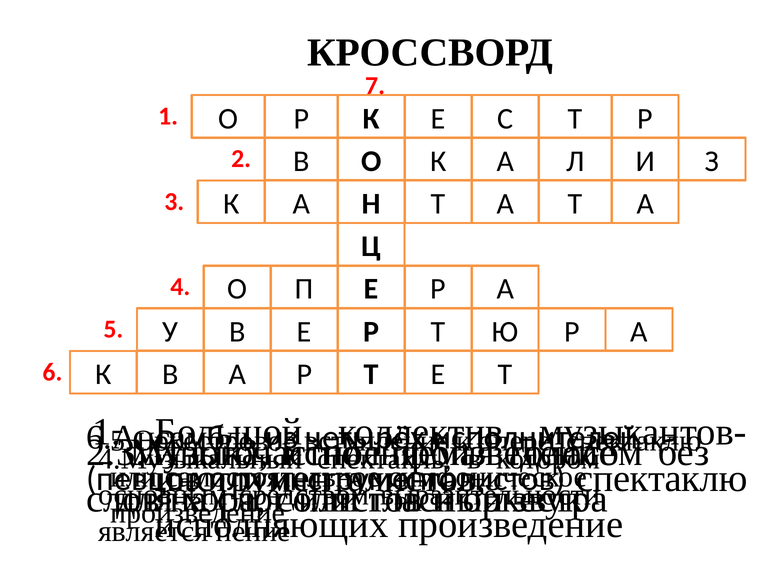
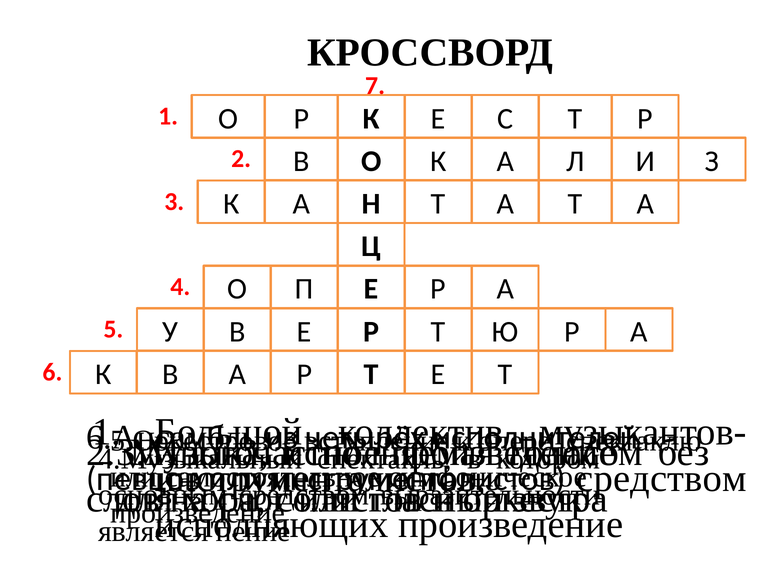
спектаклю at (662, 478): спектаклю -> средством
